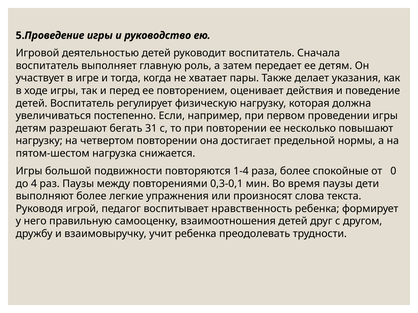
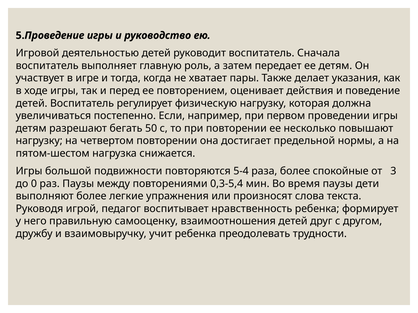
31: 31 -> 50
1-4: 1-4 -> 5-4
0: 0 -> 3
4: 4 -> 0
0,3-0,1: 0,3-0,1 -> 0,3-5,4
